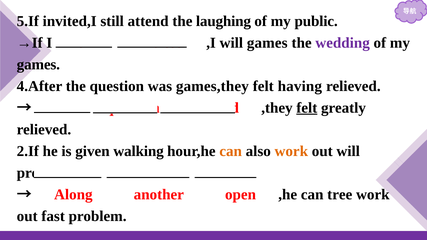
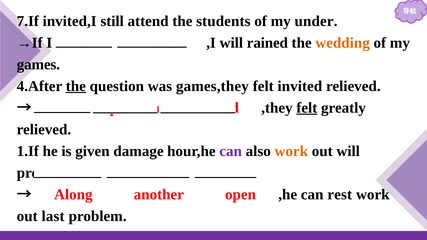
5.If: 5.If -> 7.If
laughing: laughing -> students
public: public -> under
will games: games -> rained
wedding colour: purple -> orange
the at (76, 86) underline: none -> present
felt having: having -> invited
2.If: 2.If -> 1.If
walking: walking -> damage
can at (231, 151) colour: orange -> purple
tree: tree -> rest
fast: fast -> last
